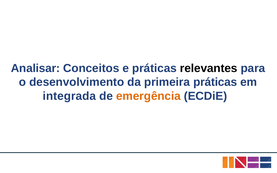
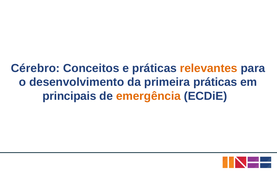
Analisar: Analisar -> Cérebro
relevantes colour: black -> orange
integrada: integrada -> principais
